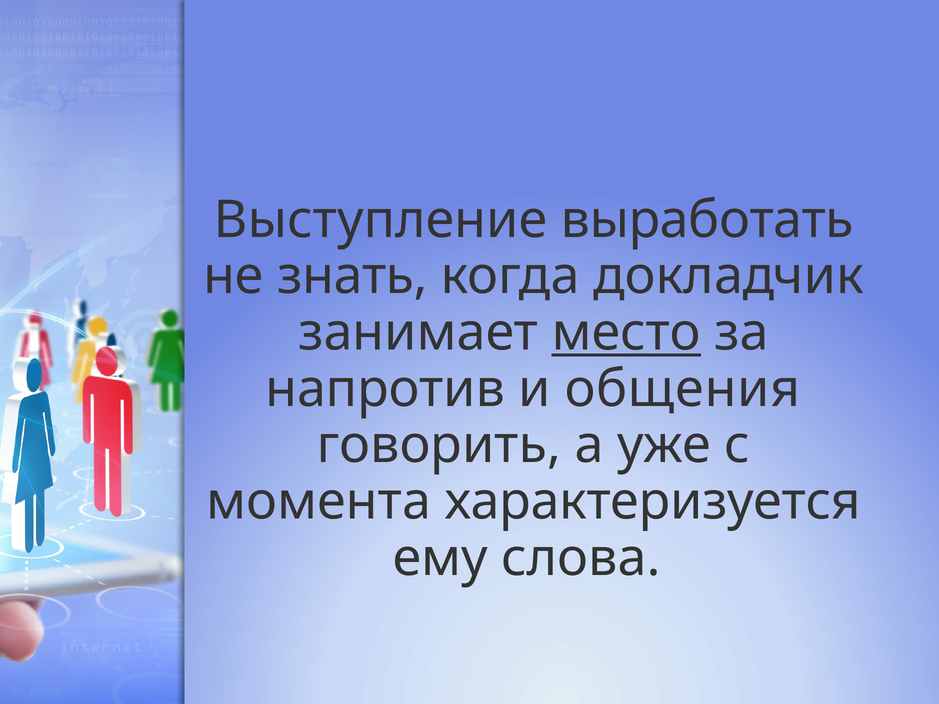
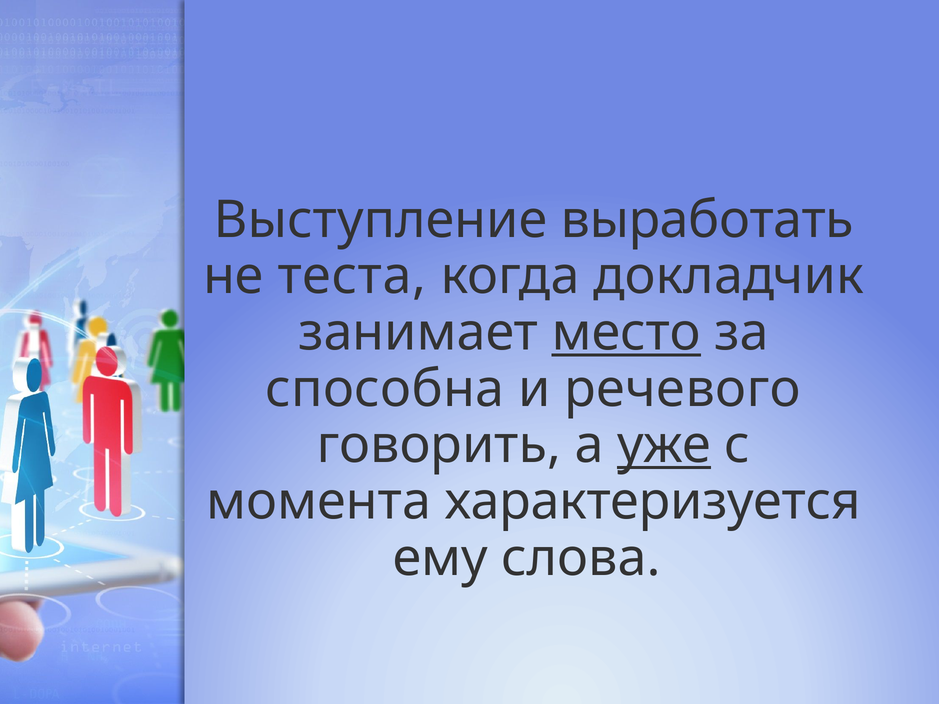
знать: знать -> теста
напротив: напротив -> способна
общения: общения -> речевого
уже underline: none -> present
